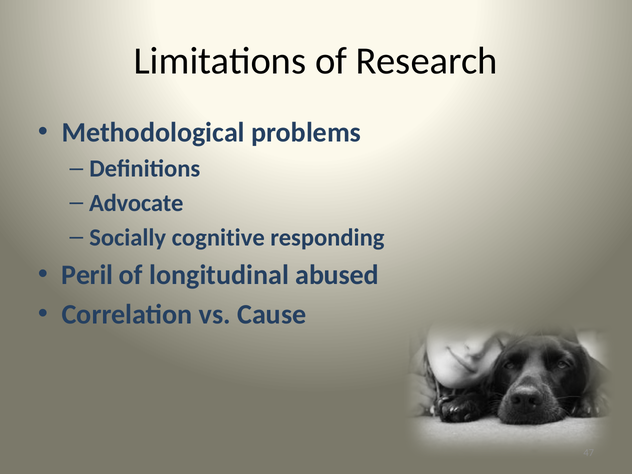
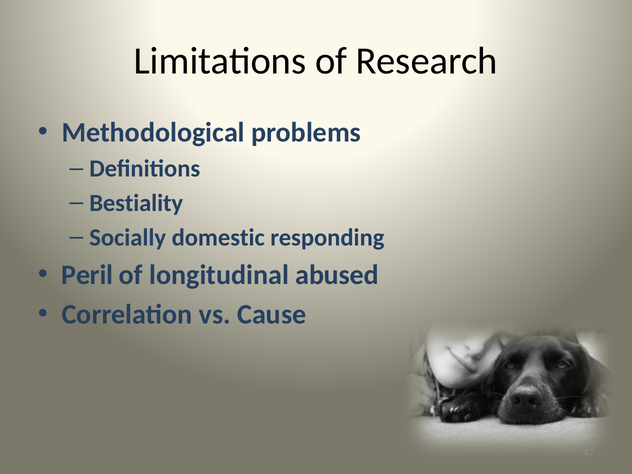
Advocate: Advocate -> Bestiality
cognitive: cognitive -> domestic
